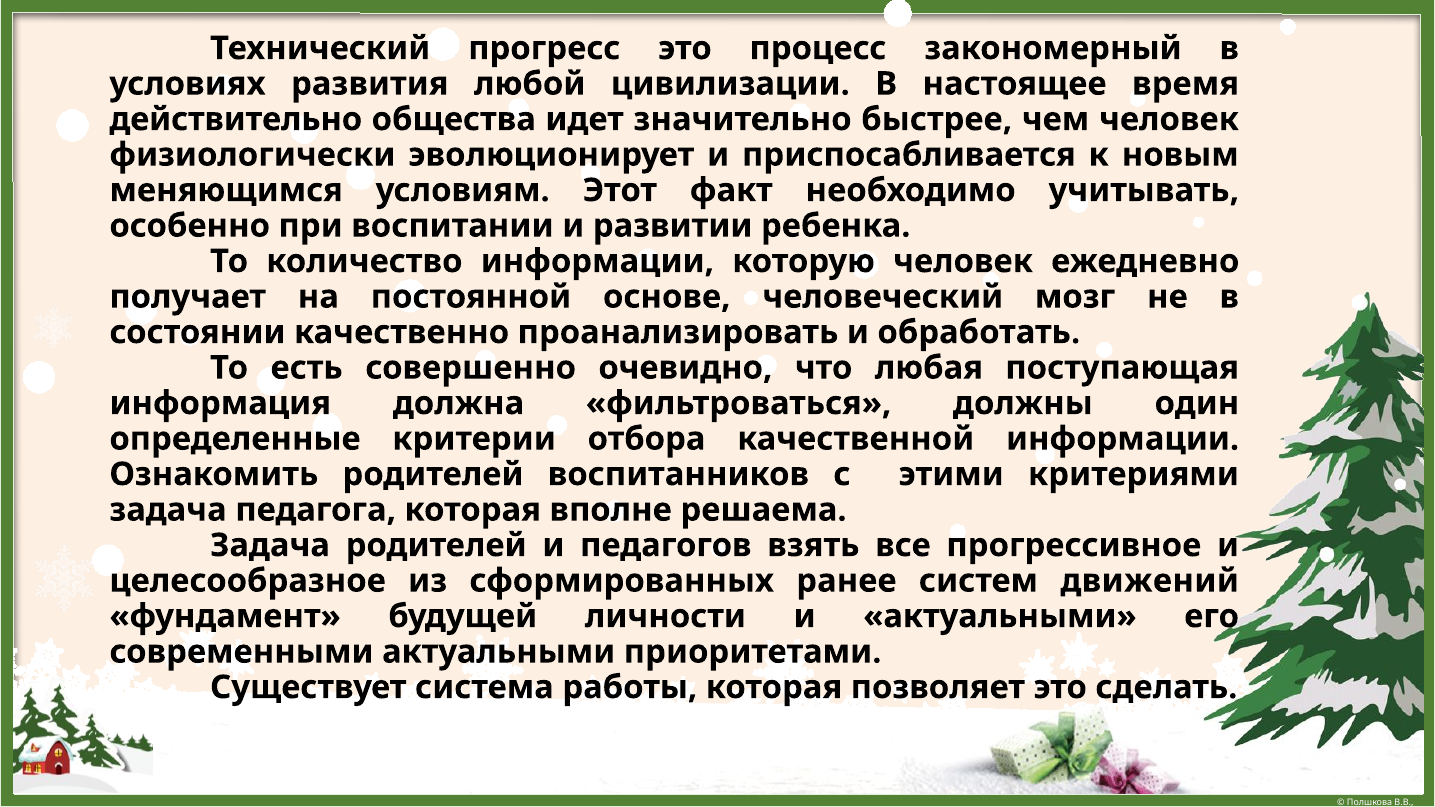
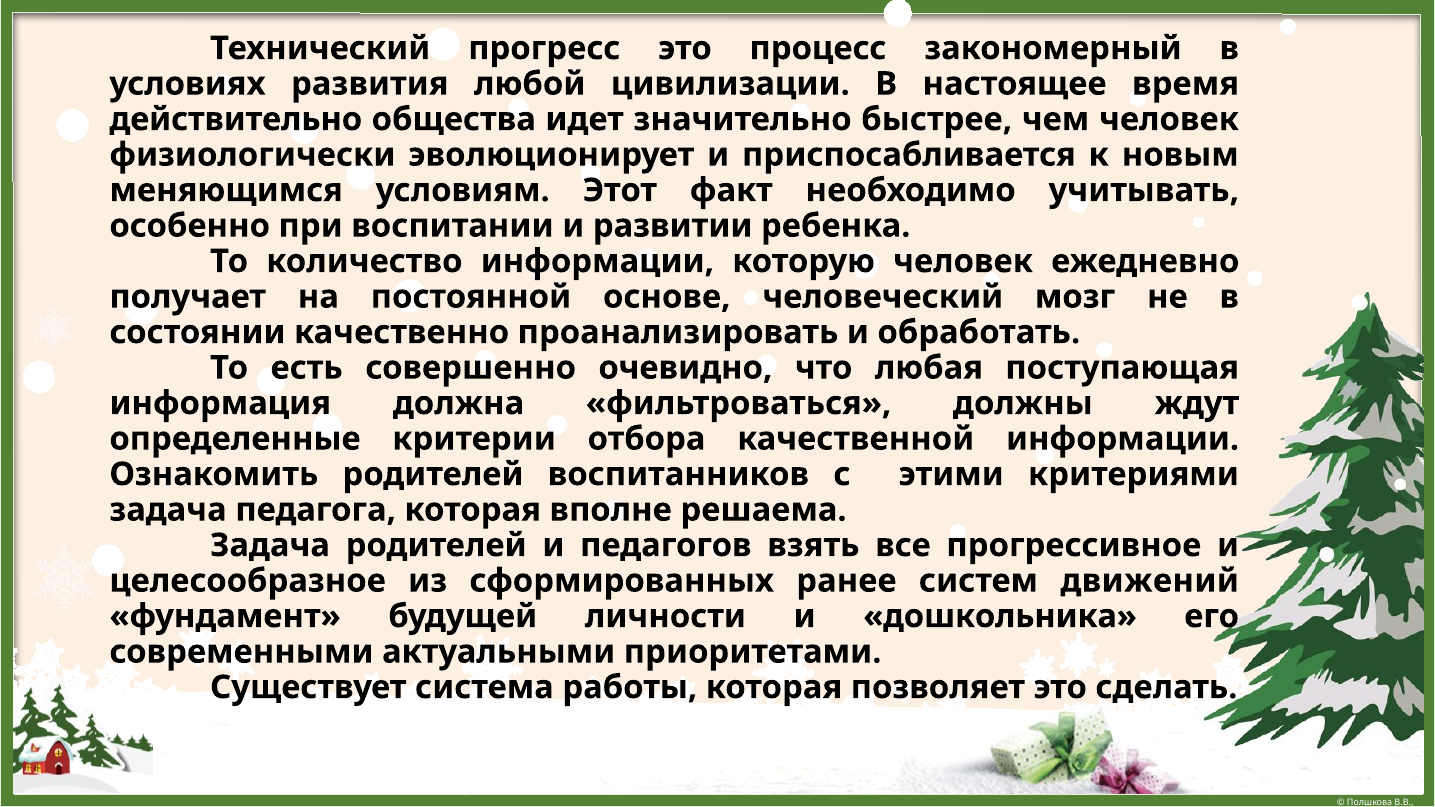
один: один -> ждут
и актуальными: актуальными -> дошкольника
